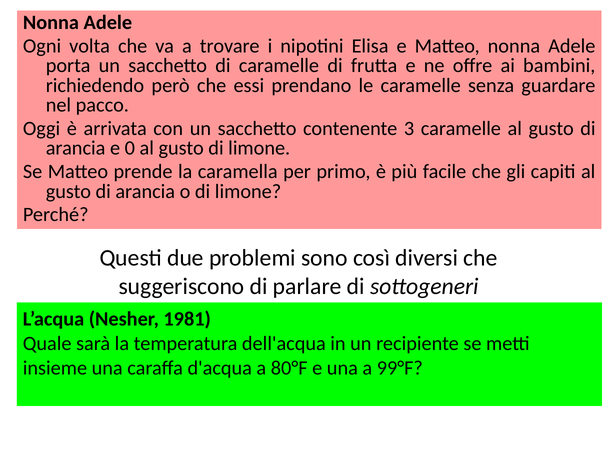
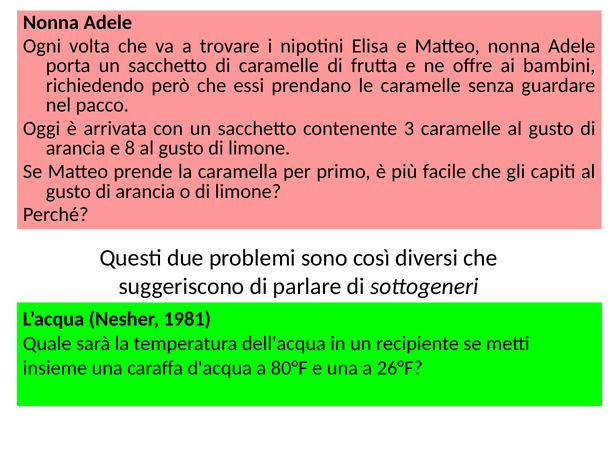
0: 0 -> 8
99°F: 99°F -> 26°F
